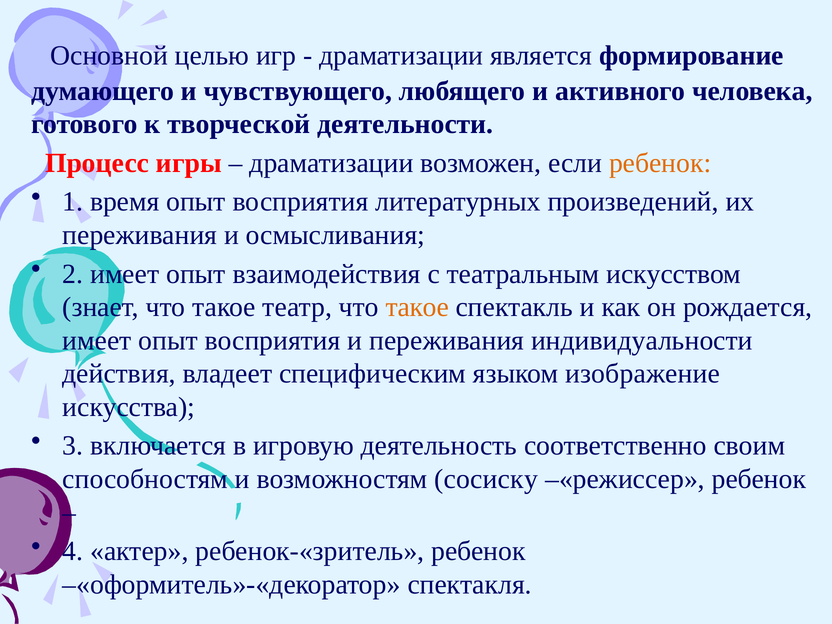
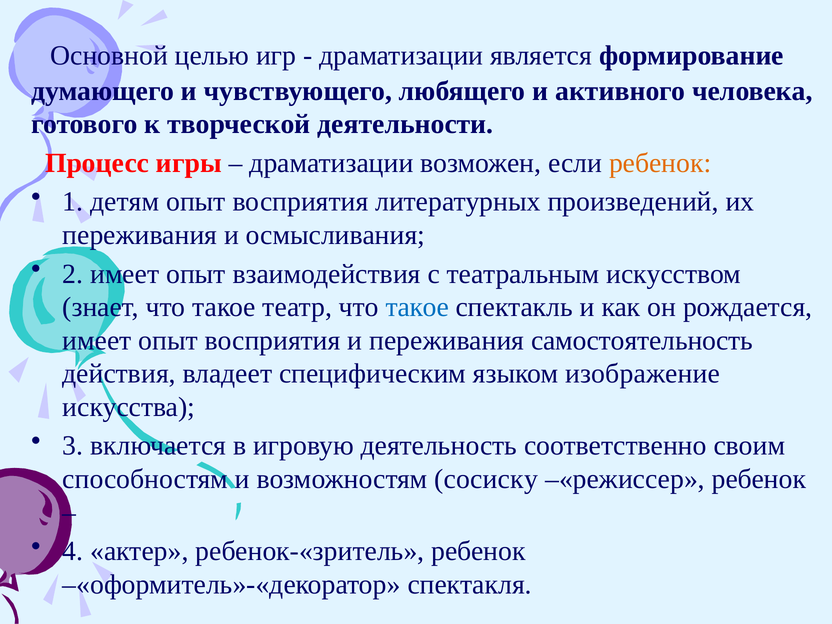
время: время -> детям
такое at (417, 307) colour: orange -> blue
индивидуальности: индивидуальности -> самостоятельность
